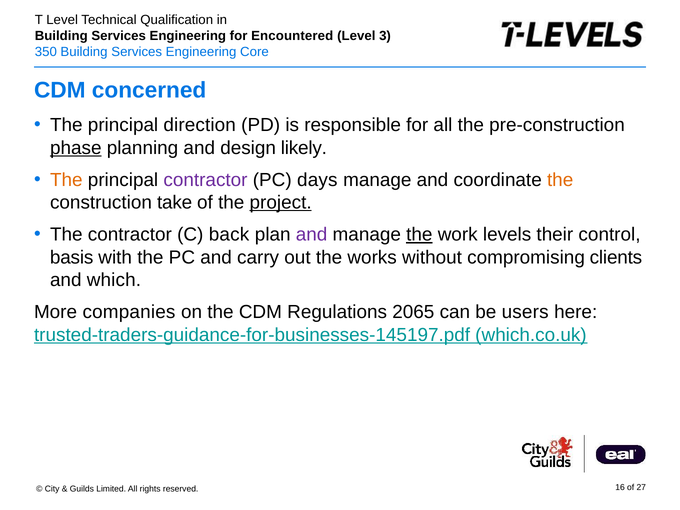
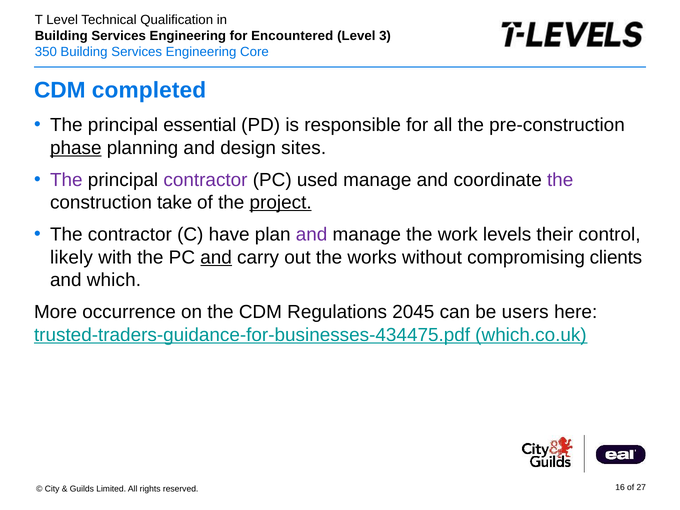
concerned: concerned -> completed
direction: direction -> essential
likely: likely -> sites
The at (66, 180) colour: orange -> purple
days: days -> used
the at (560, 180) colour: orange -> purple
back: back -> have
the at (419, 235) underline: present -> none
basis: basis -> likely
and at (216, 257) underline: none -> present
companies: companies -> occurrence
2065: 2065 -> 2045
trusted-traders-guidance-for-businesses-145197.pdf: trusted-traders-guidance-for-businesses-145197.pdf -> trusted-traders-guidance-for-businesses-434475.pdf
